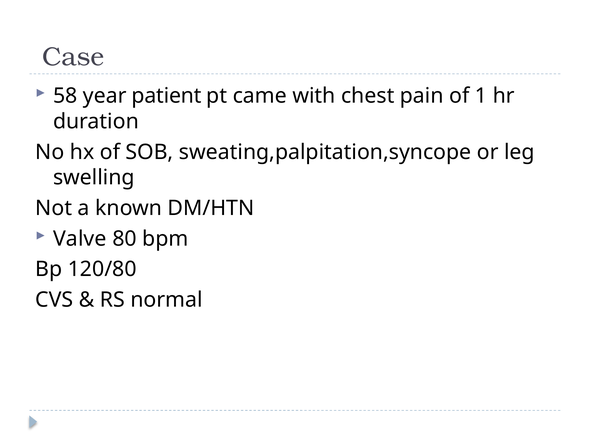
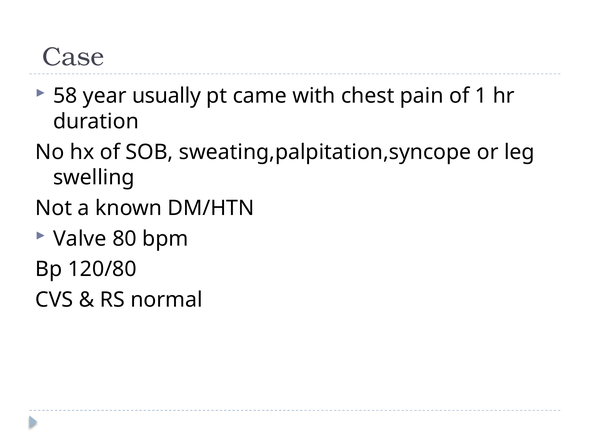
patient: patient -> usually
